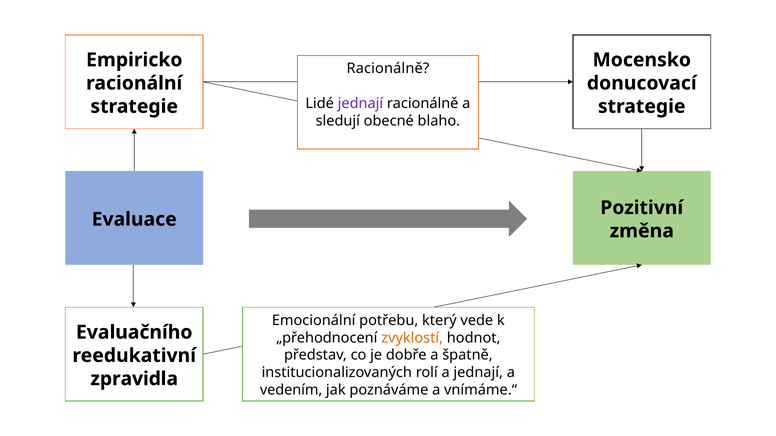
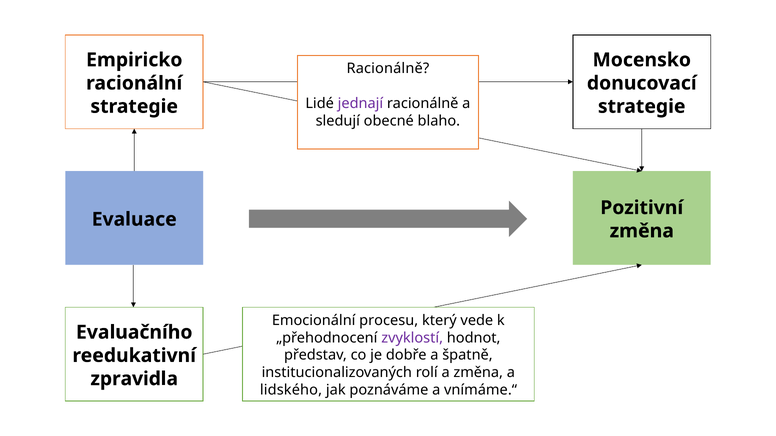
potřebu: potřebu -> procesu
zvyklostí colour: orange -> purple
a jednají: jednají -> změna
vedením: vedením -> lidského
